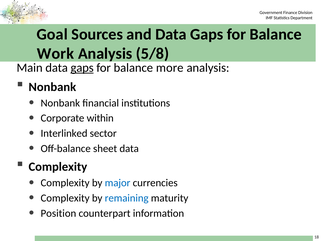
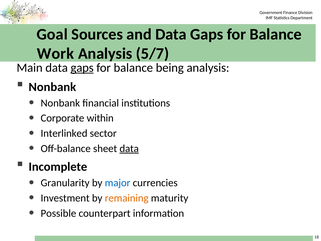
5/8: 5/8 -> 5/7
more: more -> being
data at (129, 148) underline: none -> present
Complexity at (58, 167): Complexity -> Incomplete
Complexity at (65, 183): Complexity -> Granularity
Complexity at (65, 198): Complexity -> Investment
remaining colour: blue -> orange
Position: Position -> Possible
